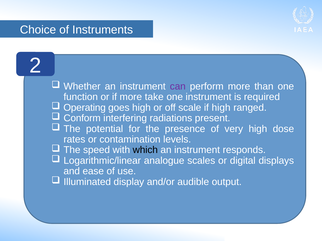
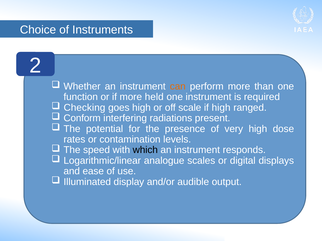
can colour: purple -> orange
take: take -> held
Operating: Operating -> Checking
